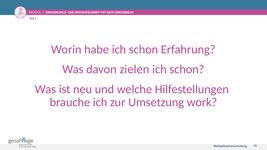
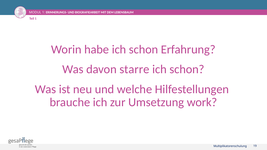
zielen: zielen -> starre
